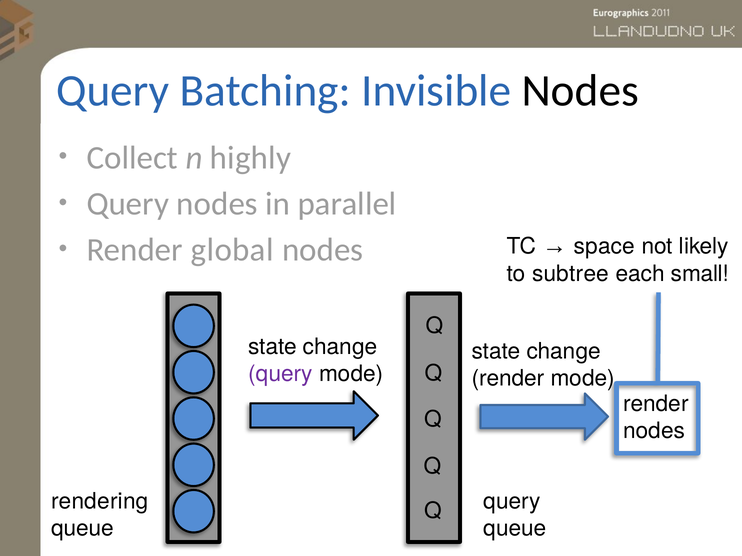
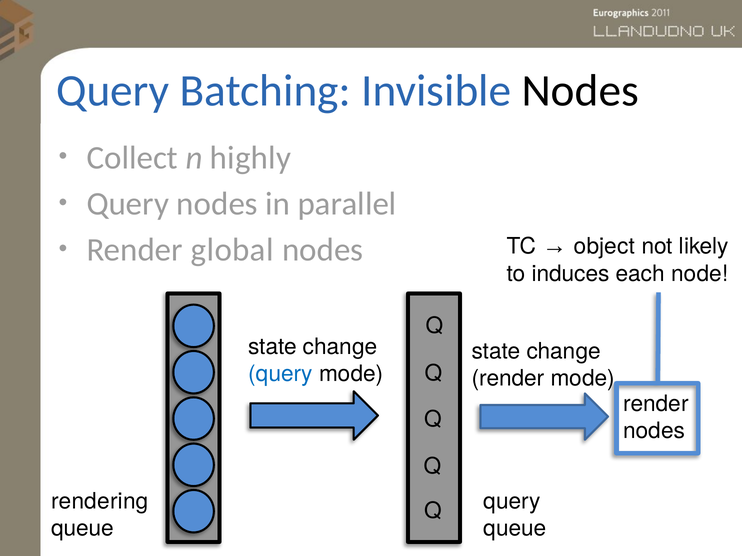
space: space -> object
subtree: subtree -> induces
small: small -> node
query at (281, 374) colour: purple -> blue
